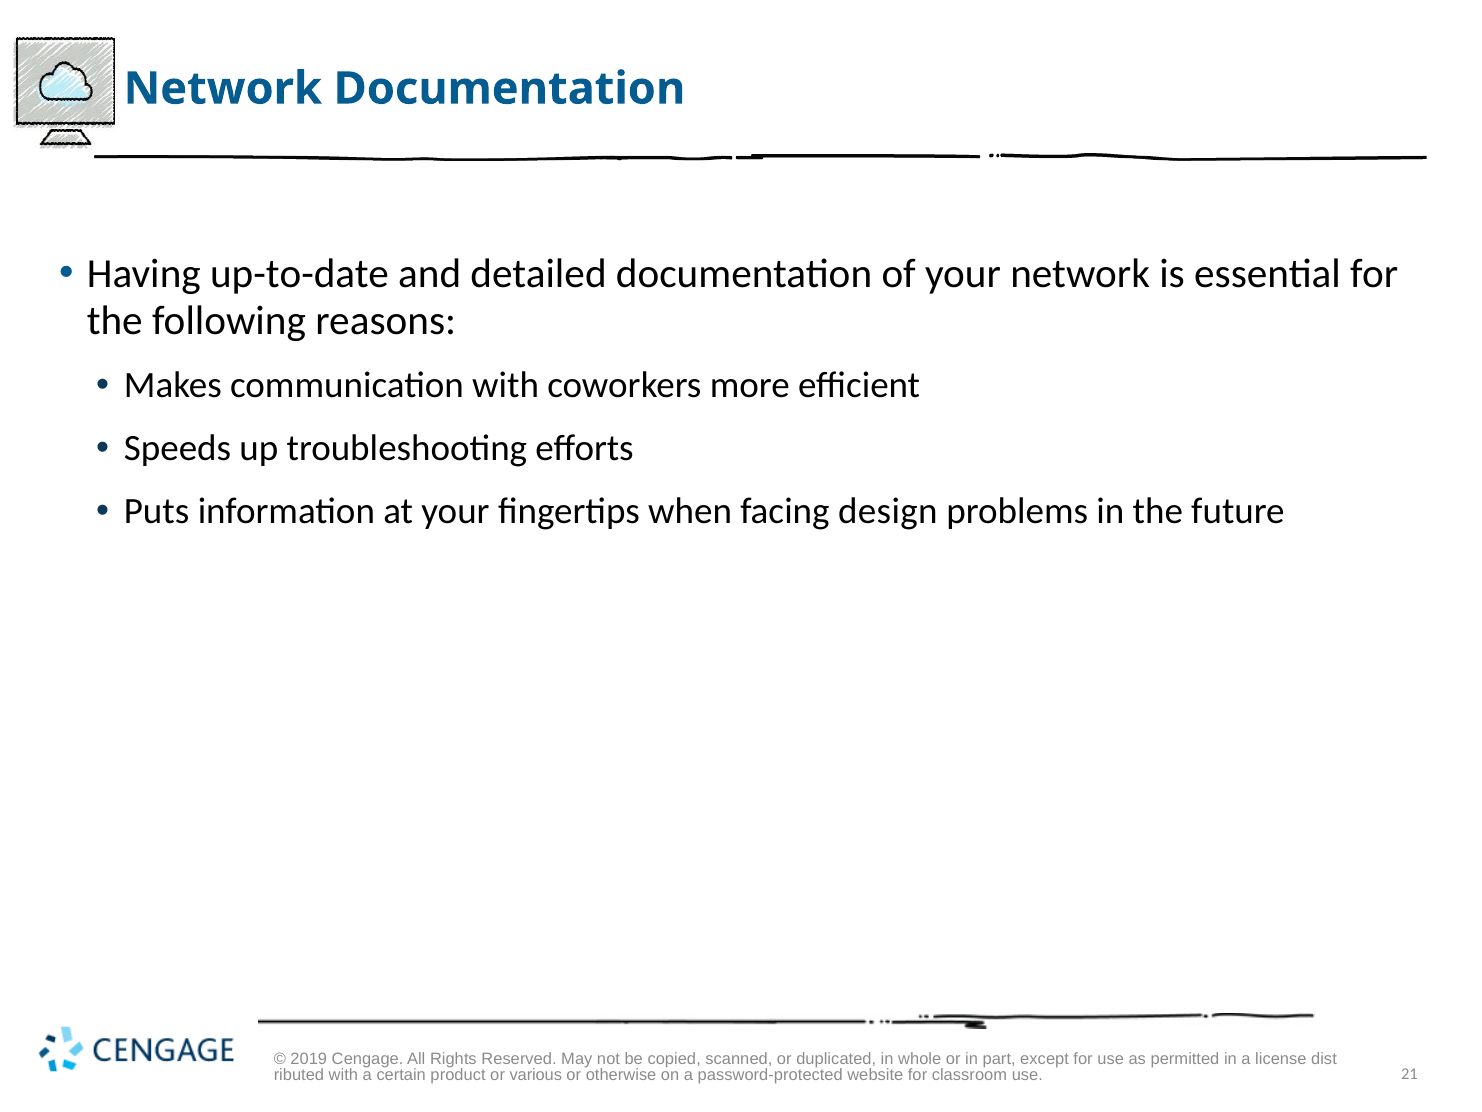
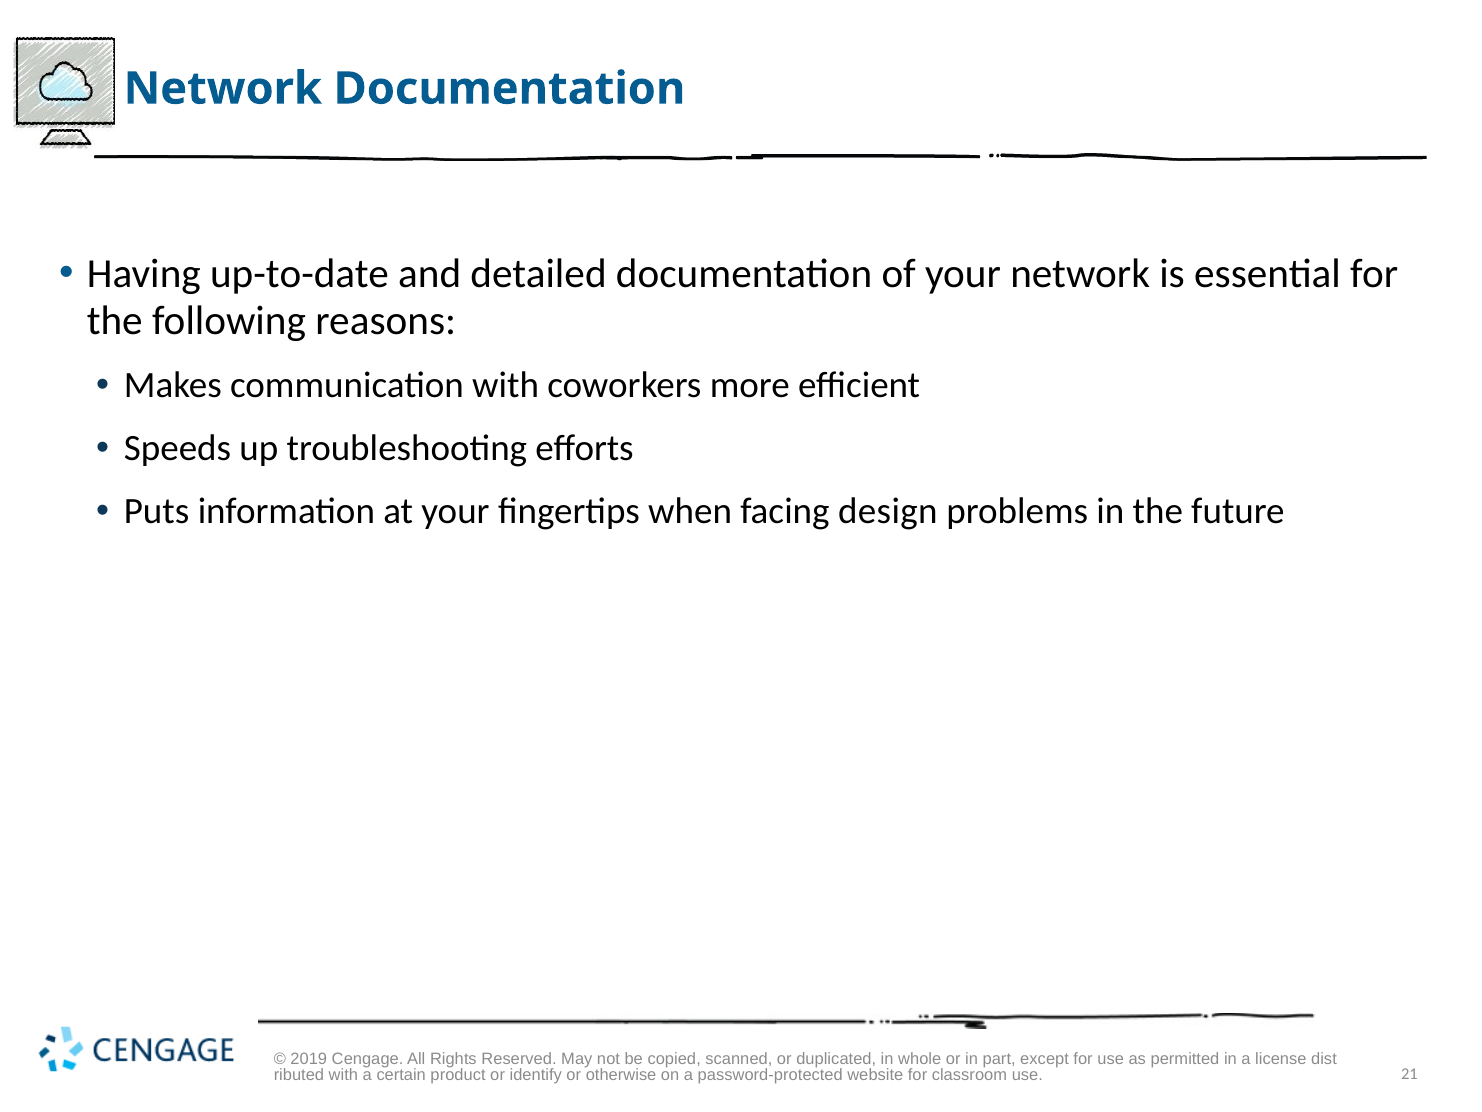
various: various -> identify
